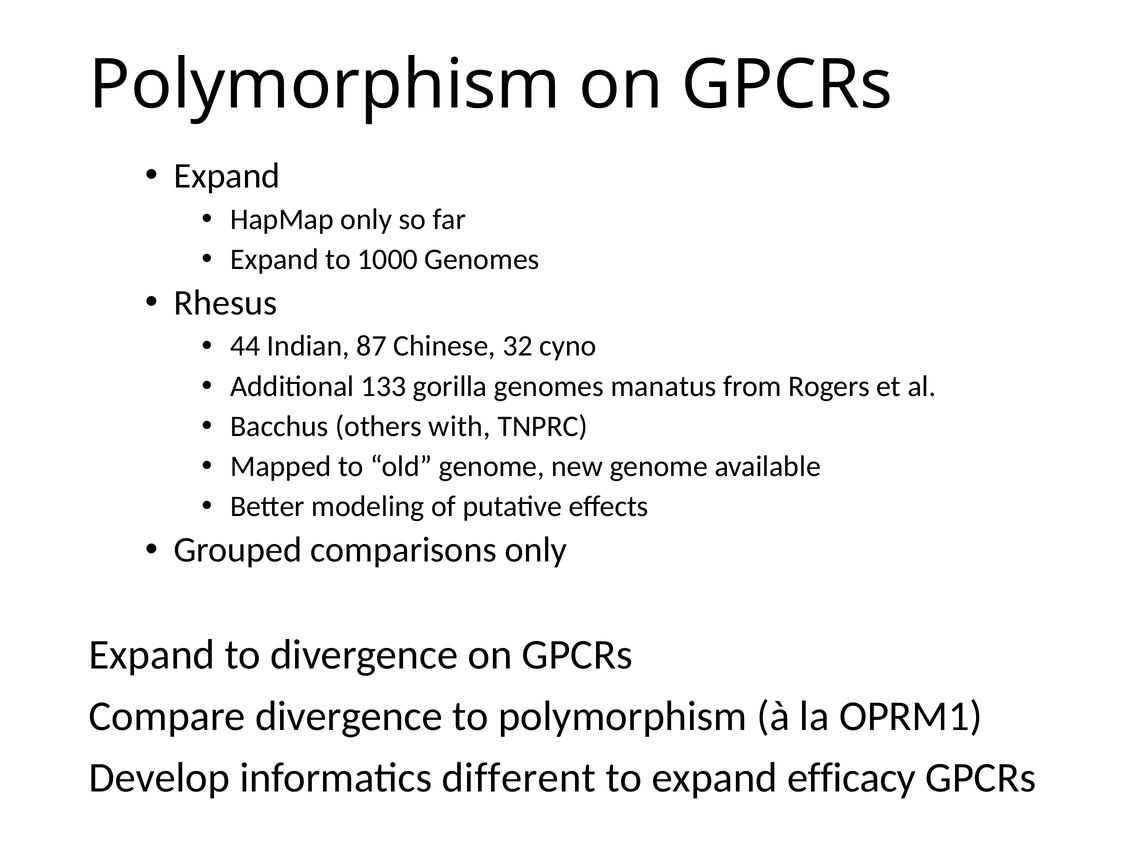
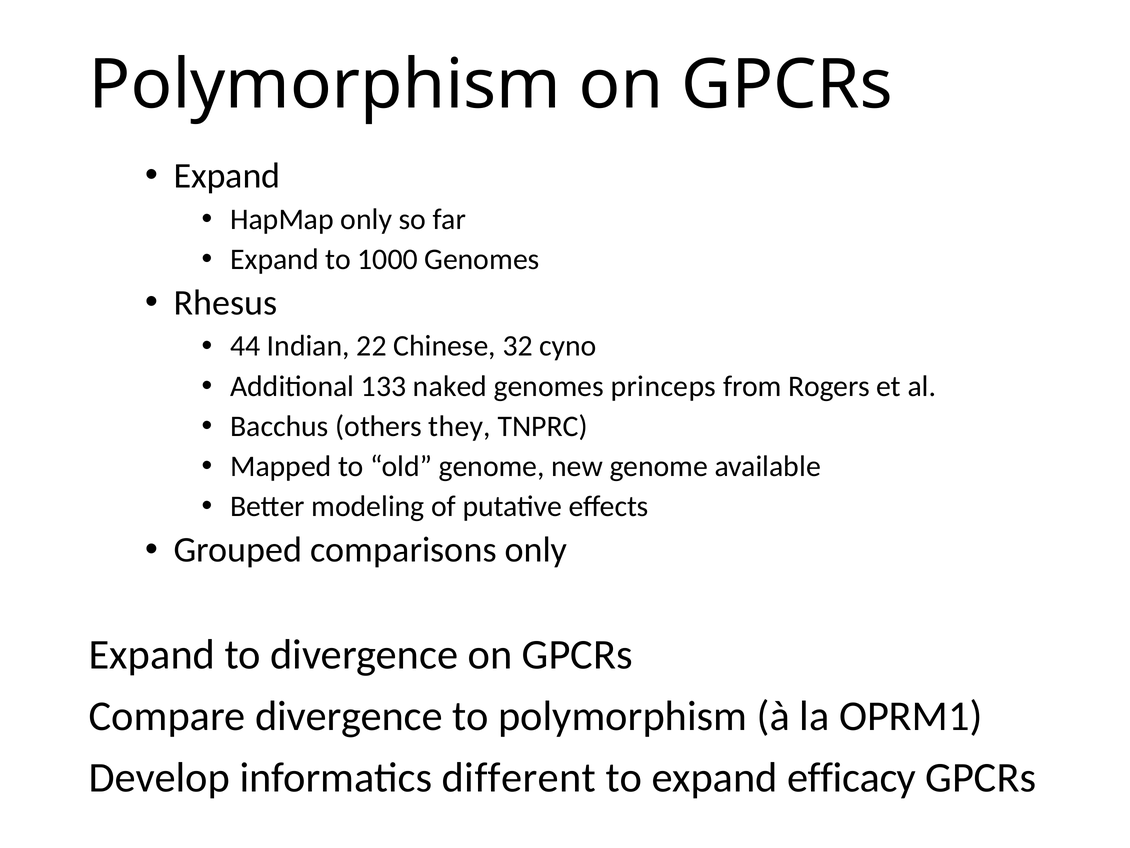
87: 87 -> 22
gorilla: gorilla -> naked
manatus: manatus -> princeps
with: with -> they
